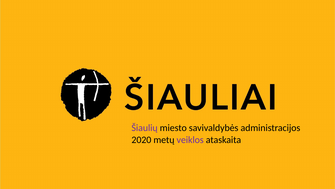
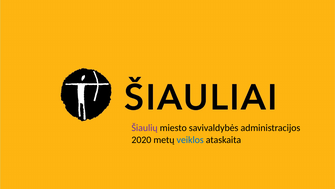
veiklos colour: purple -> blue
